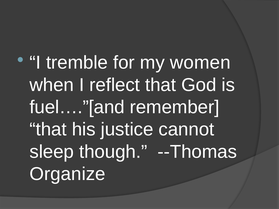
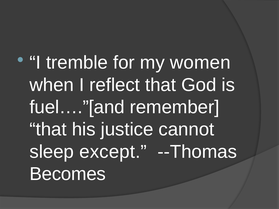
though: though -> except
Organize: Organize -> Becomes
